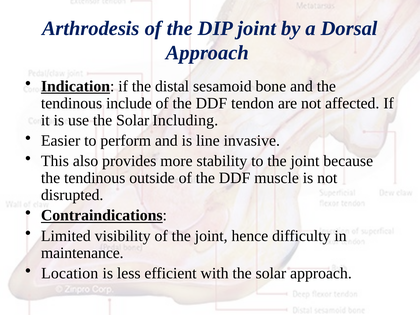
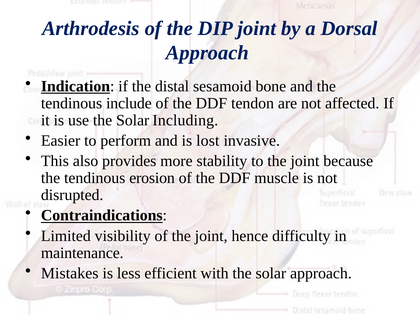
line: line -> lost
outside: outside -> erosion
Location: Location -> Mistakes
